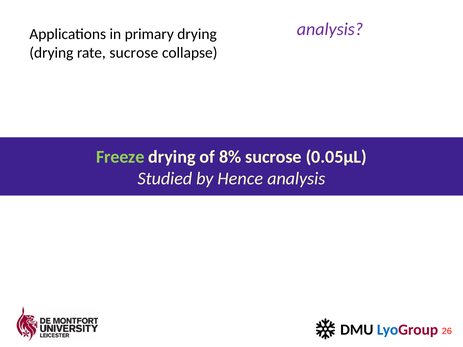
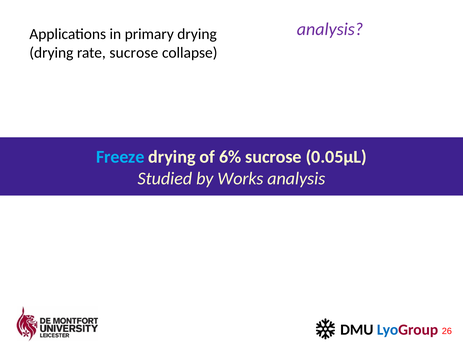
Freeze colour: light green -> light blue
8%: 8% -> 6%
Hence: Hence -> Works
